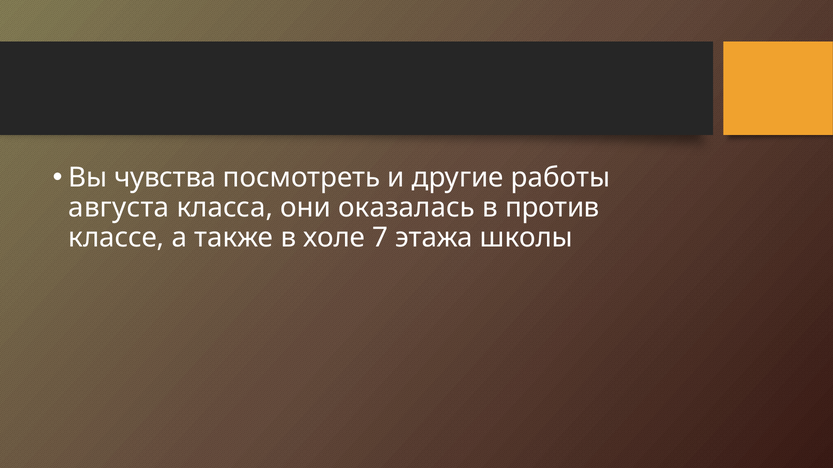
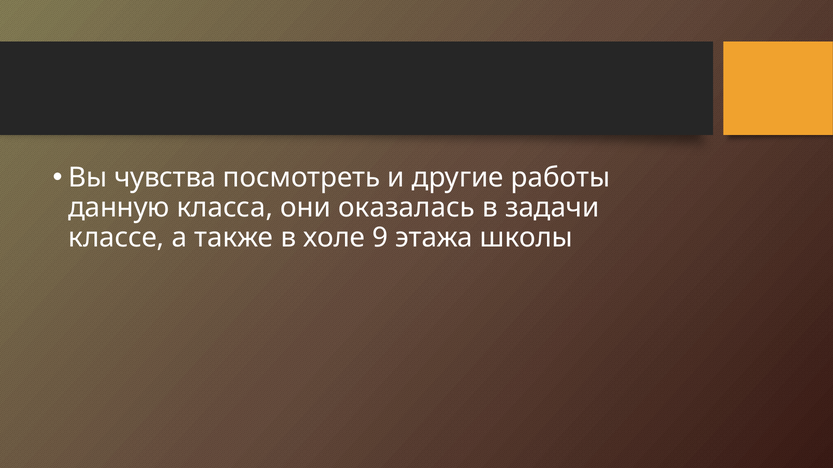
августа: августа -> данную
против: против -> задачи
7: 7 -> 9
